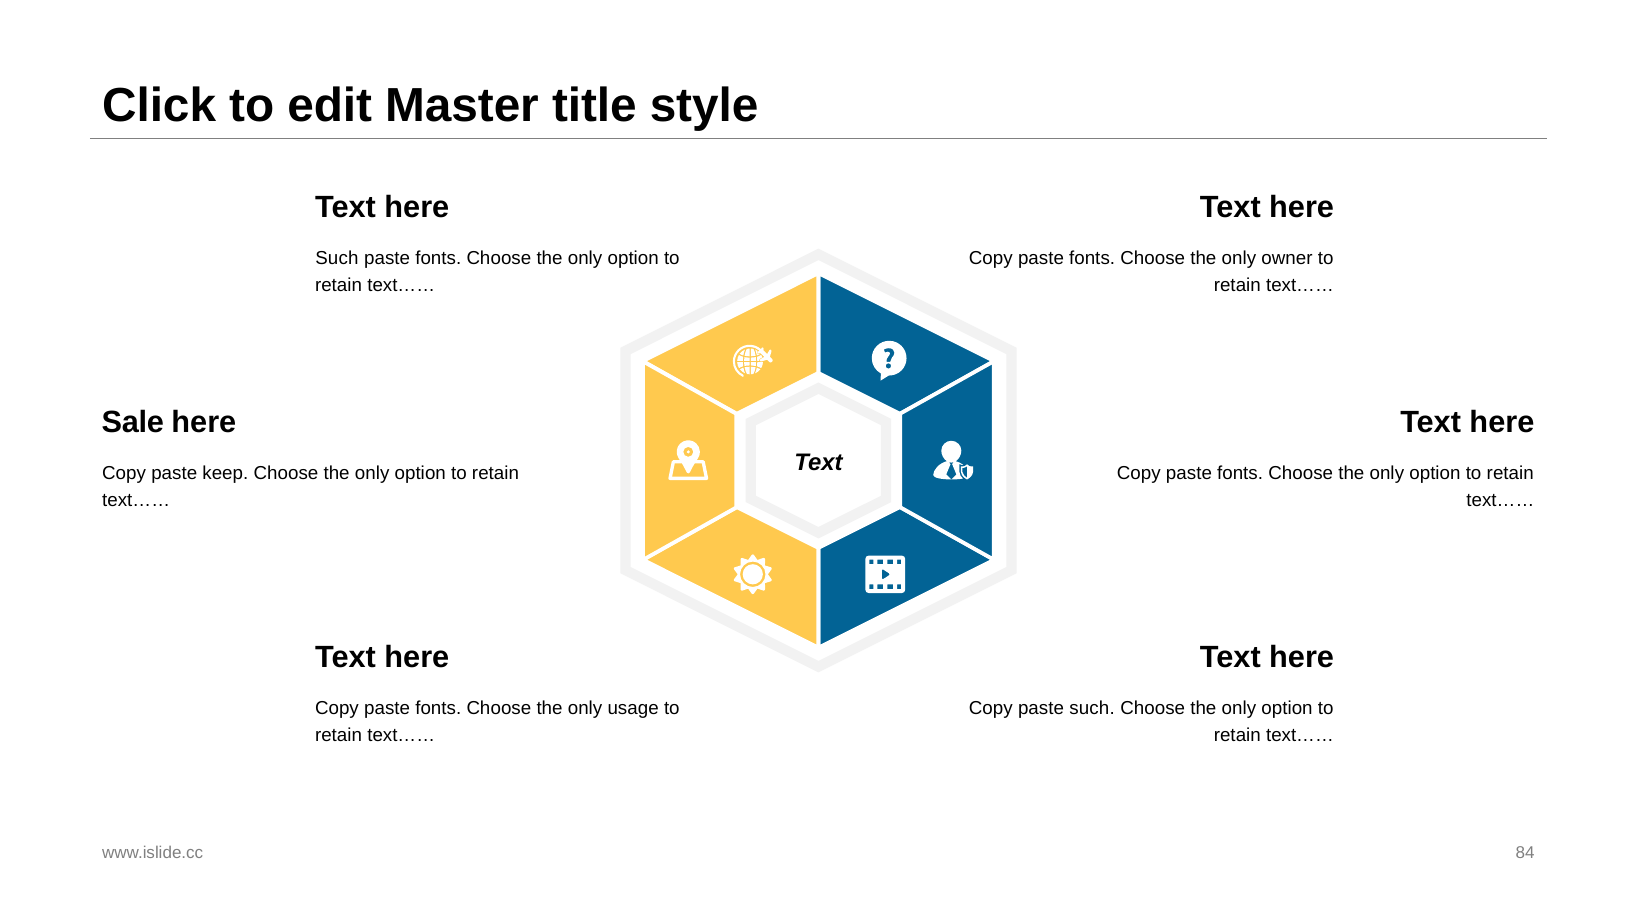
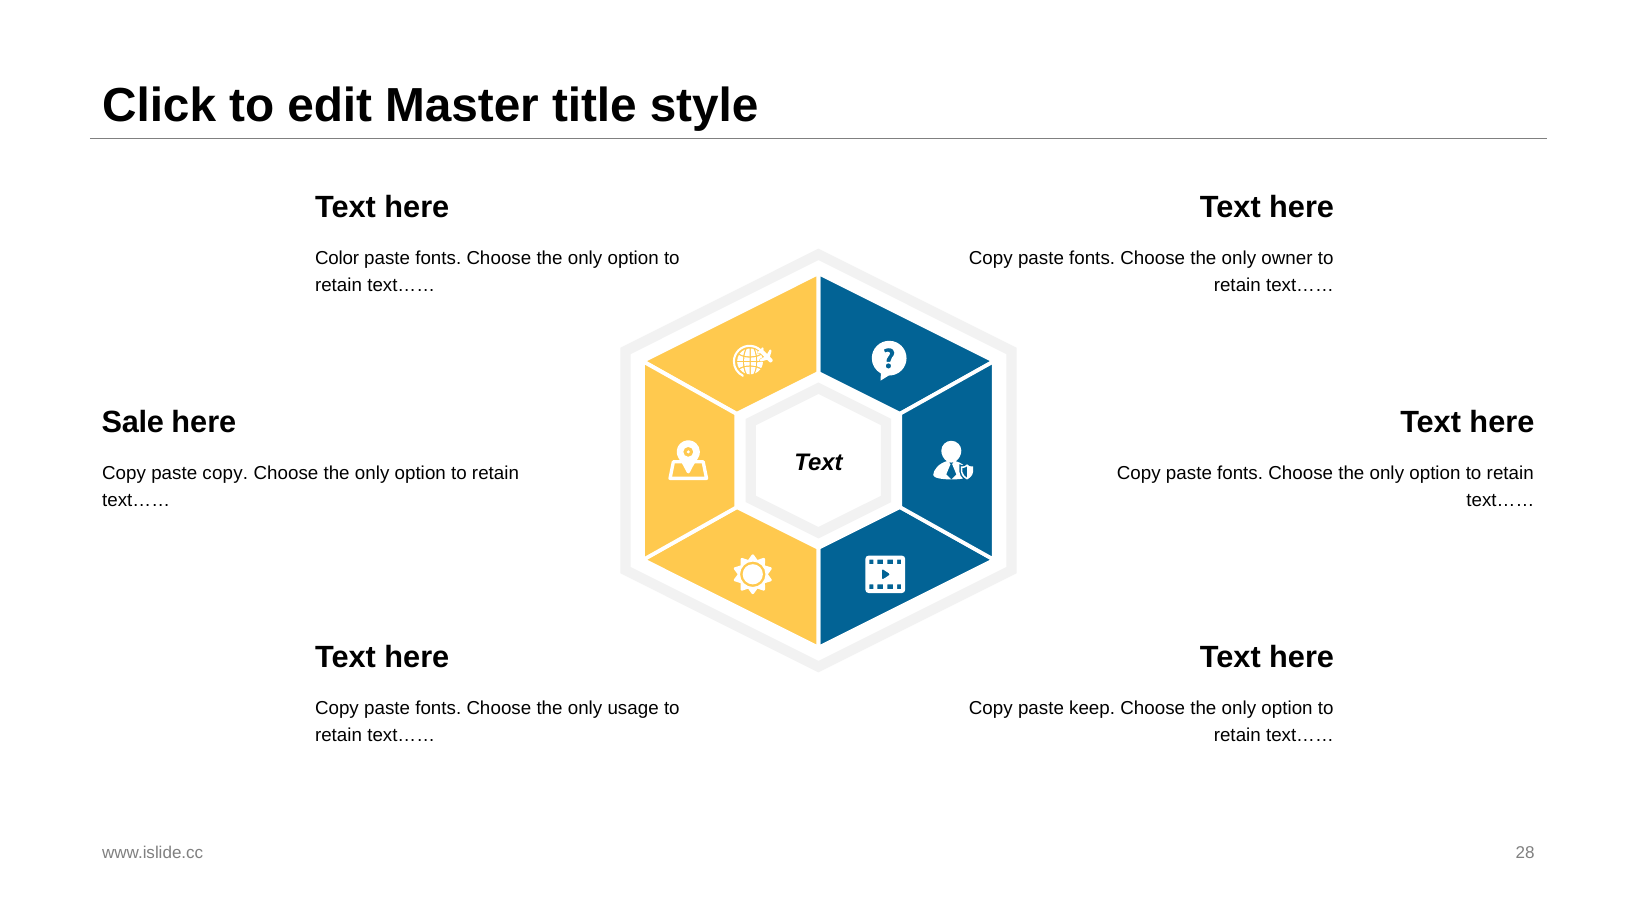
Such at (337, 258): Such -> Color
paste keep: keep -> copy
paste such: such -> keep
84: 84 -> 28
